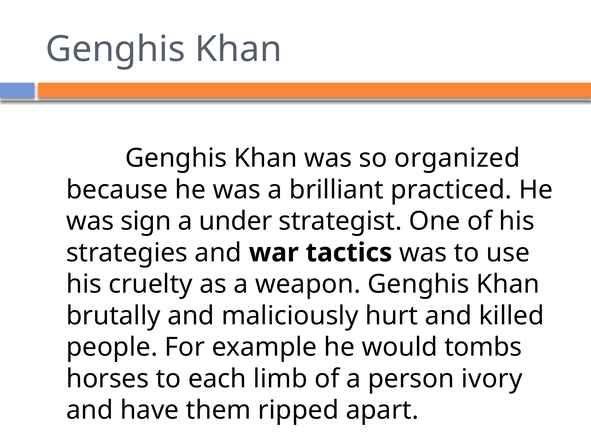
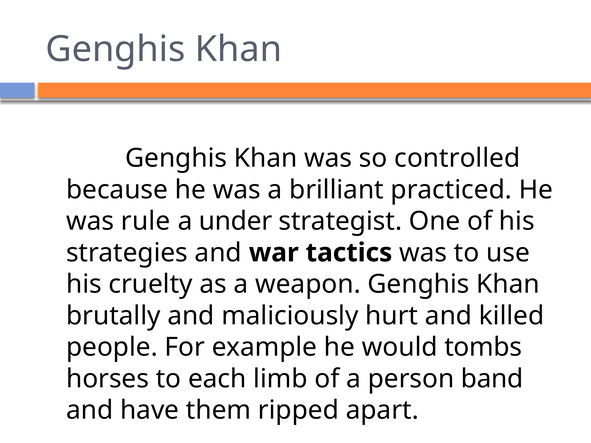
organized: organized -> controlled
sign: sign -> rule
ivory: ivory -> band
